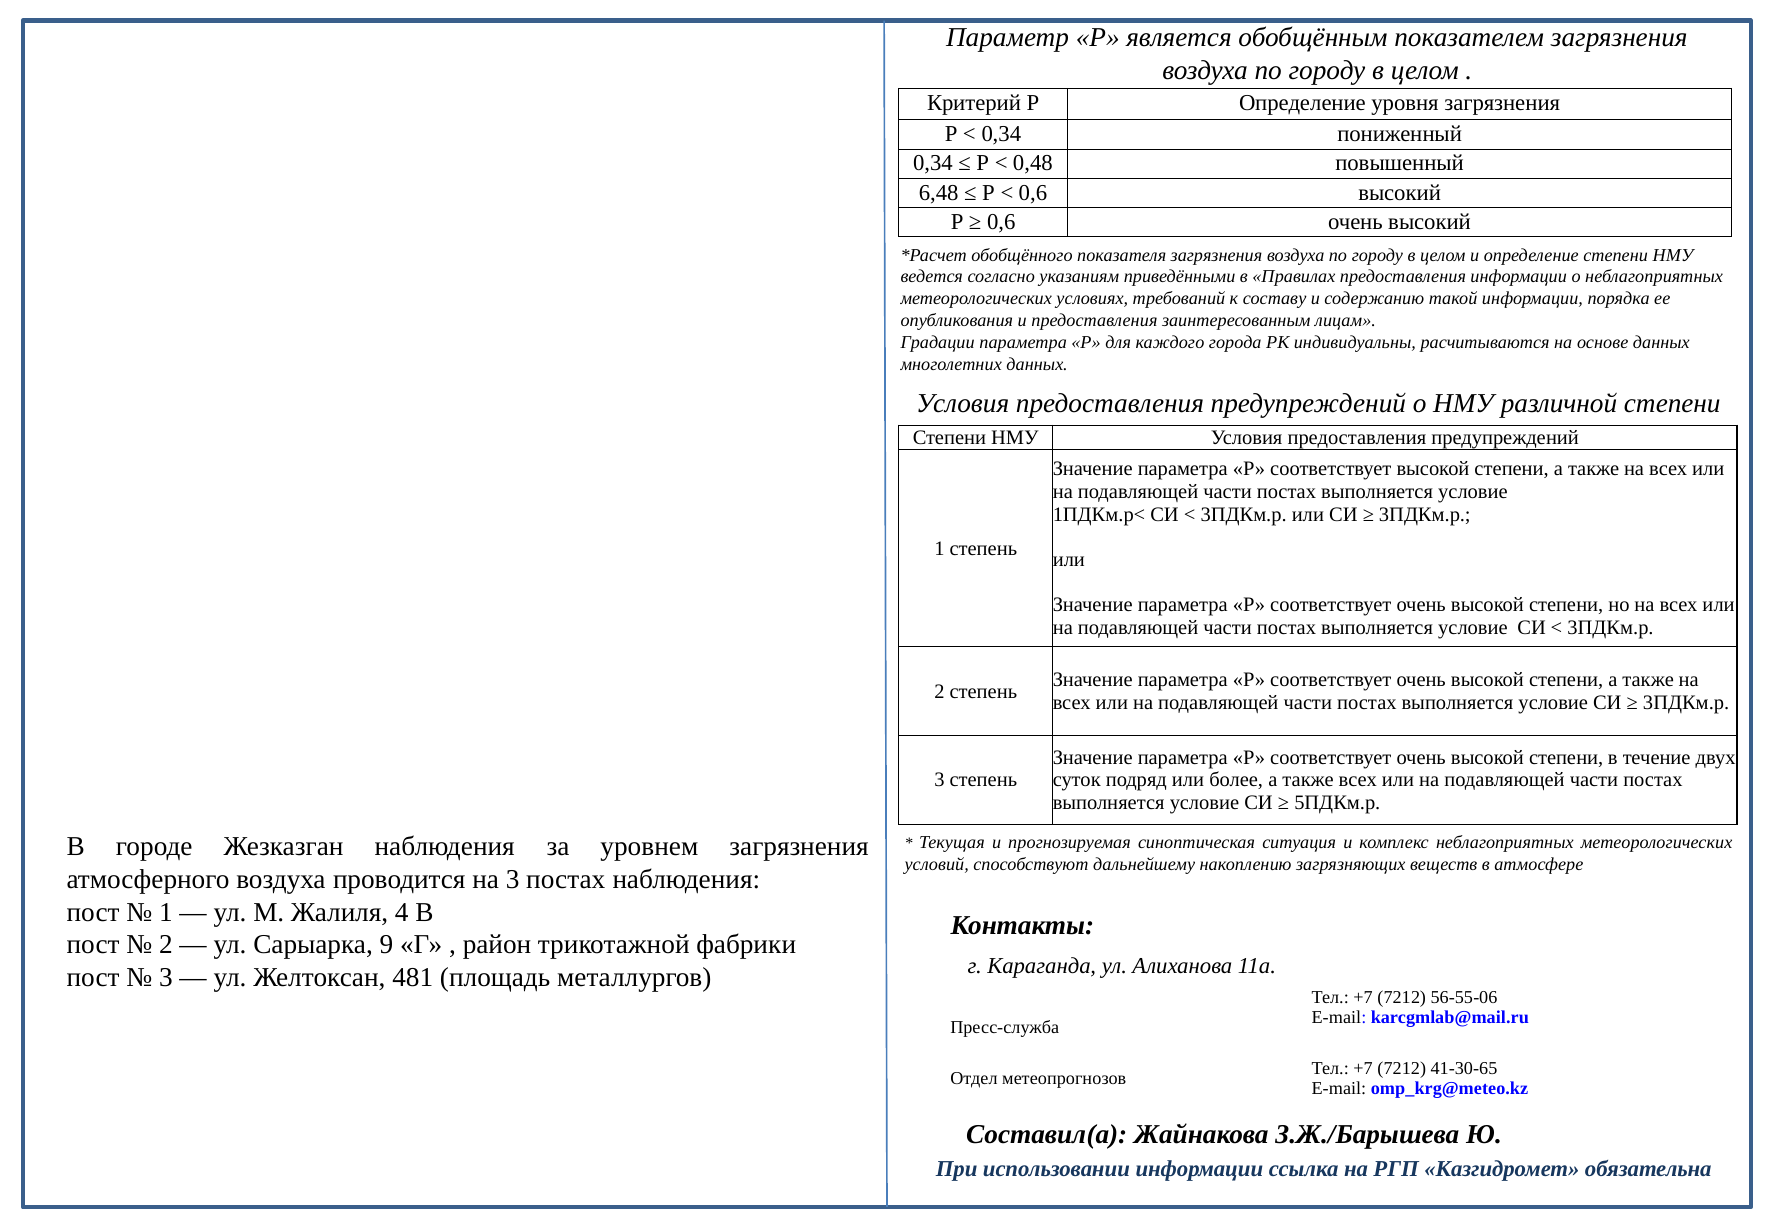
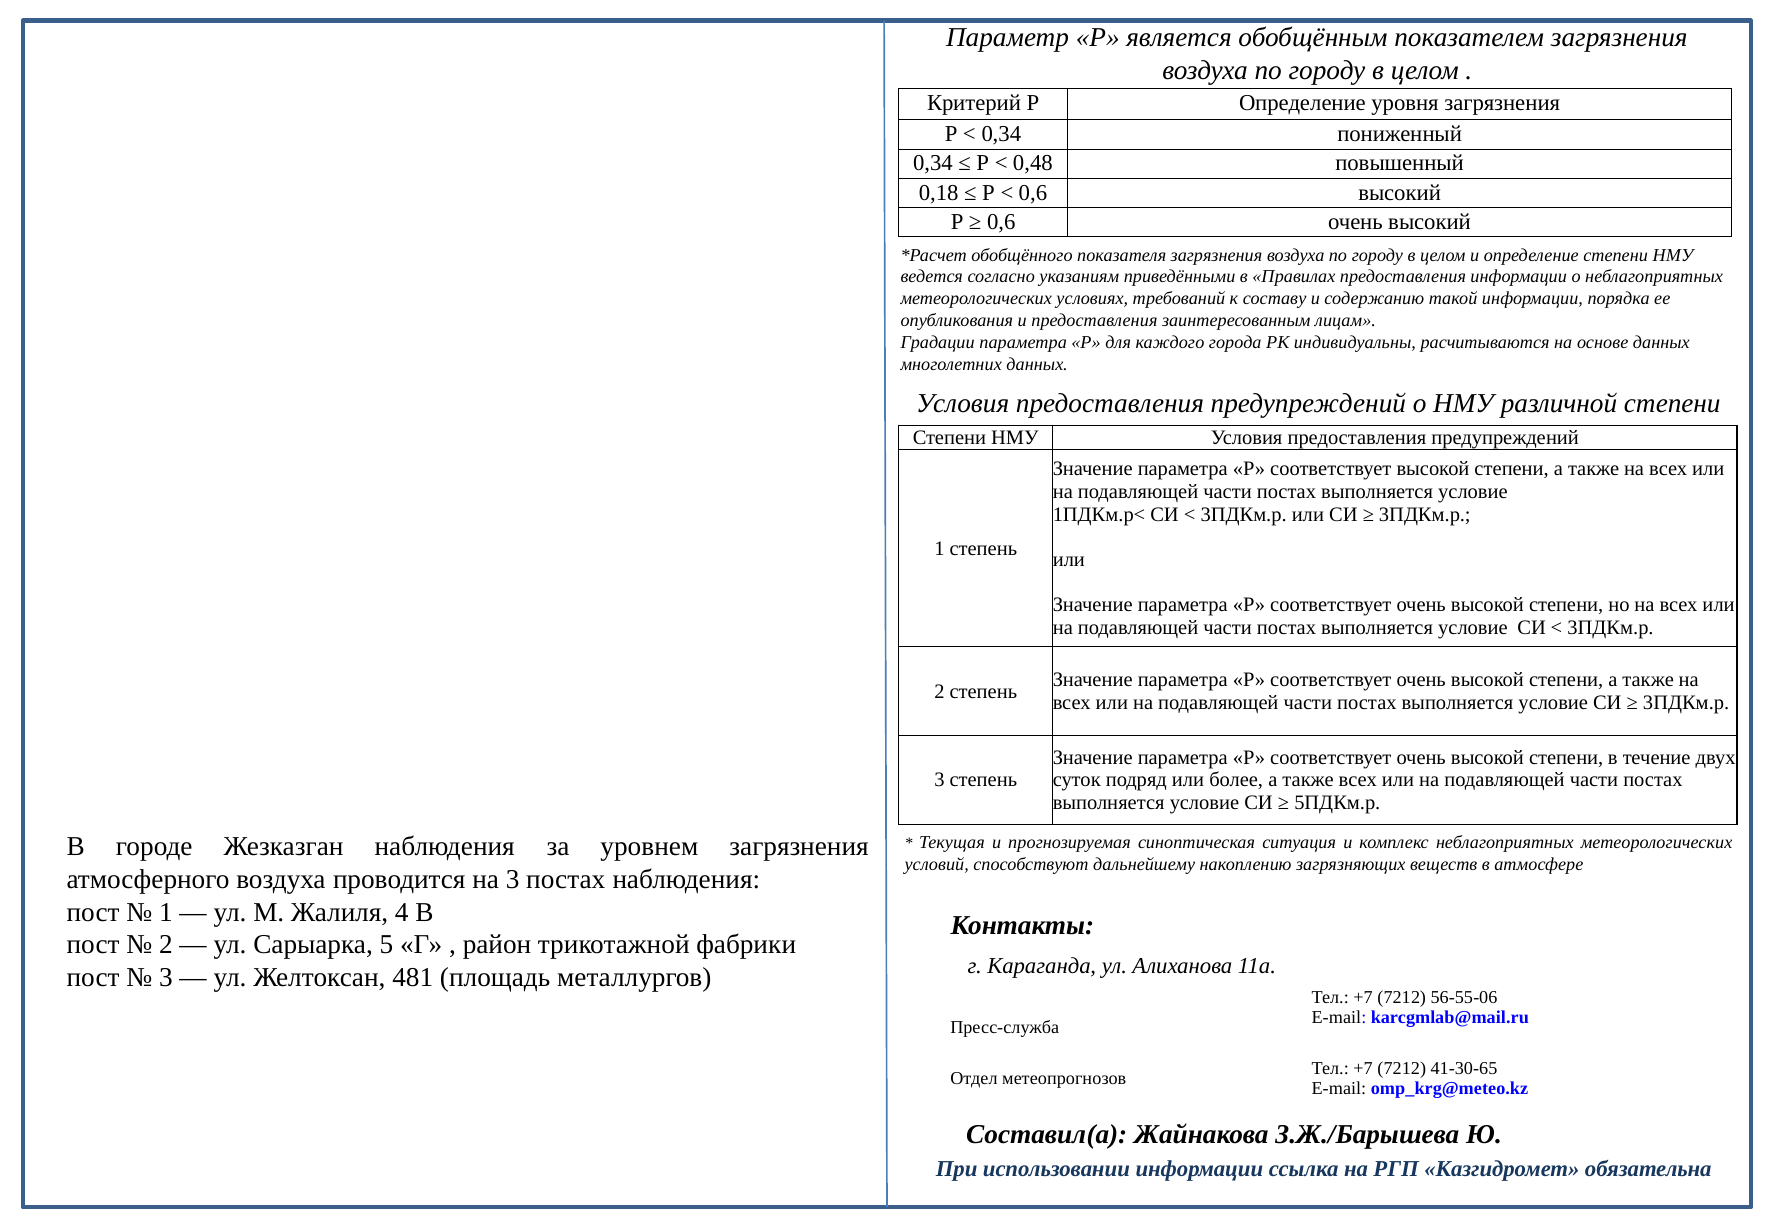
6,48: 6,48 -> 0,18
9: 9 -> 5
